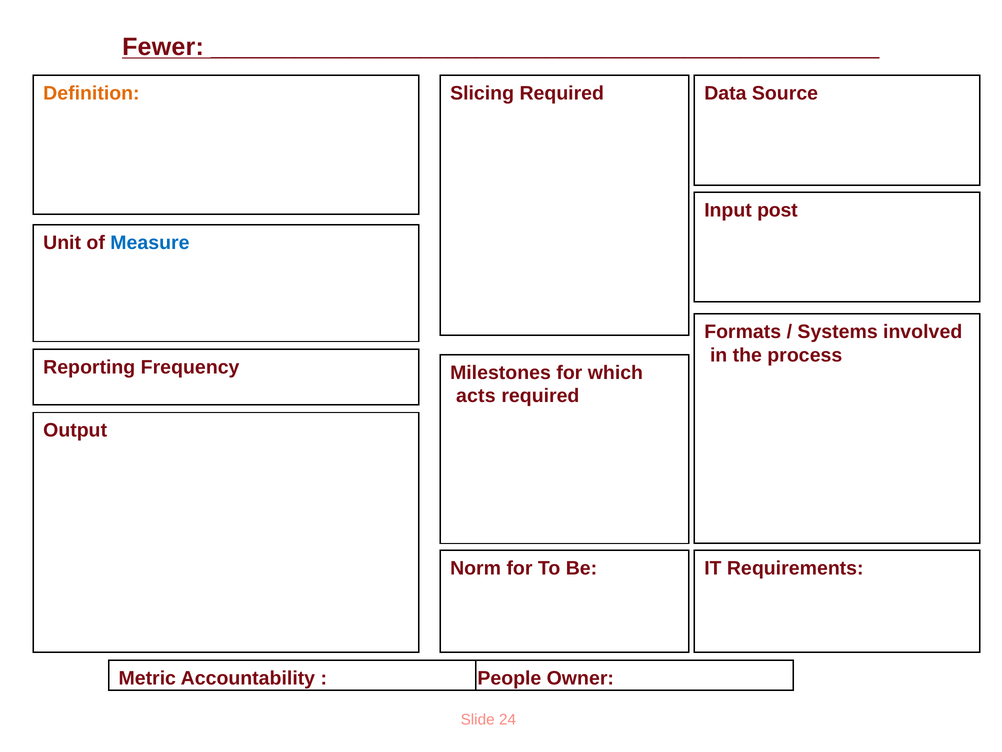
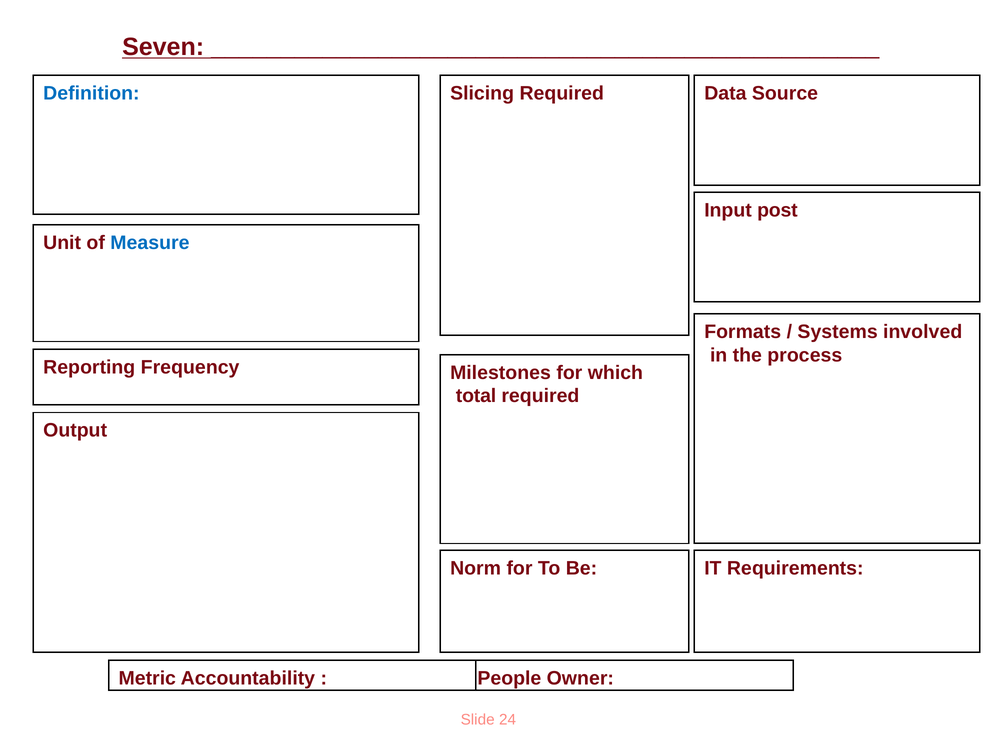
Fewer: Fewer -> Seven
Definition colour: orange -> blue
acts: acts -> total
